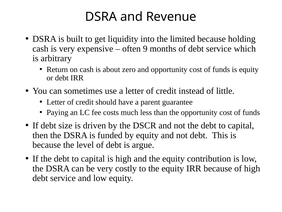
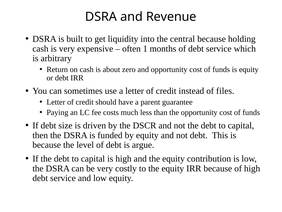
limited: limited -> central
9: 9 -> 1
little: little -> files
